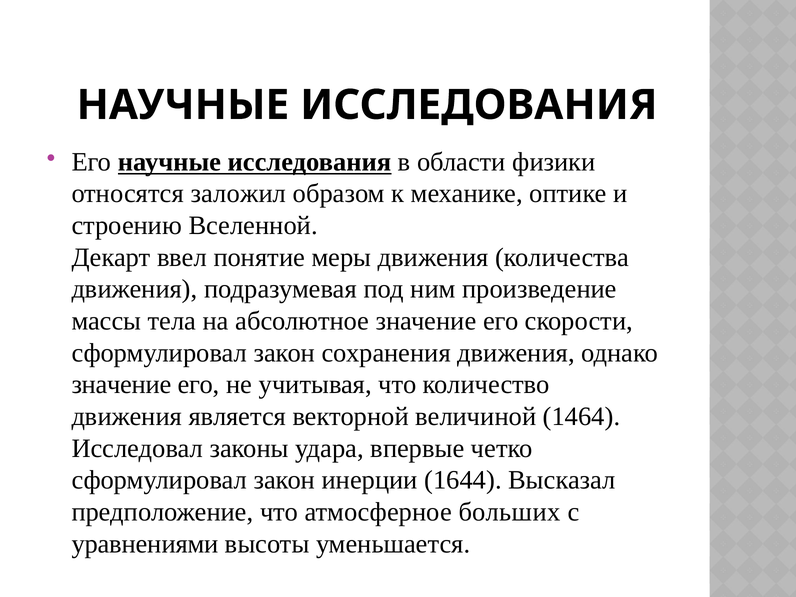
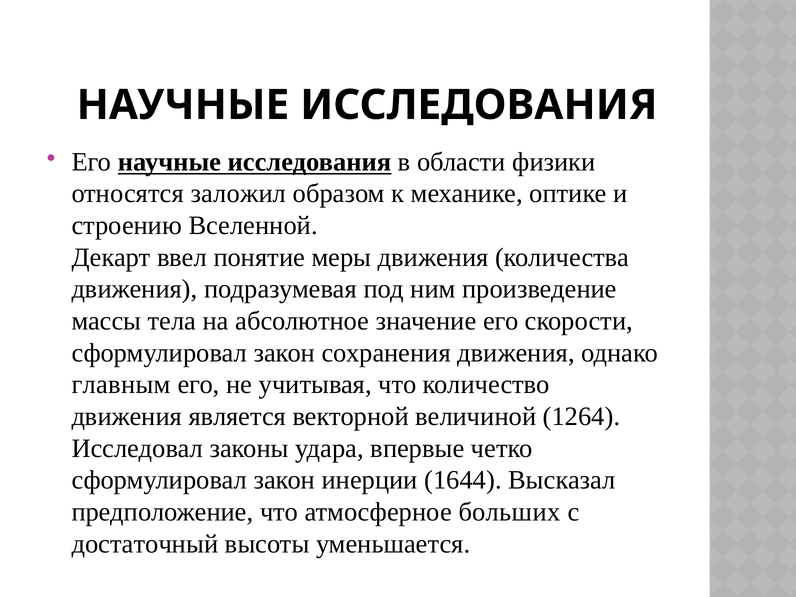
значение at (121, 385): значение -> главным
1464: 1464 -> 1264
уравнениями: уравнениями -> достаточный
